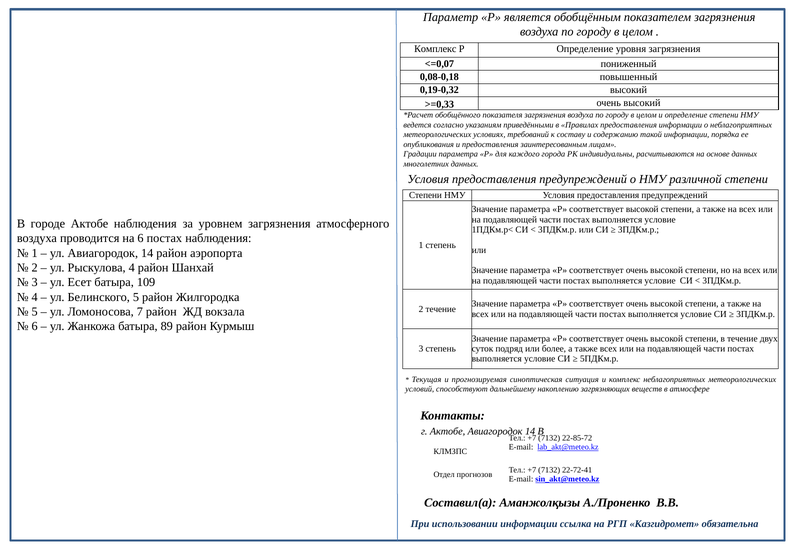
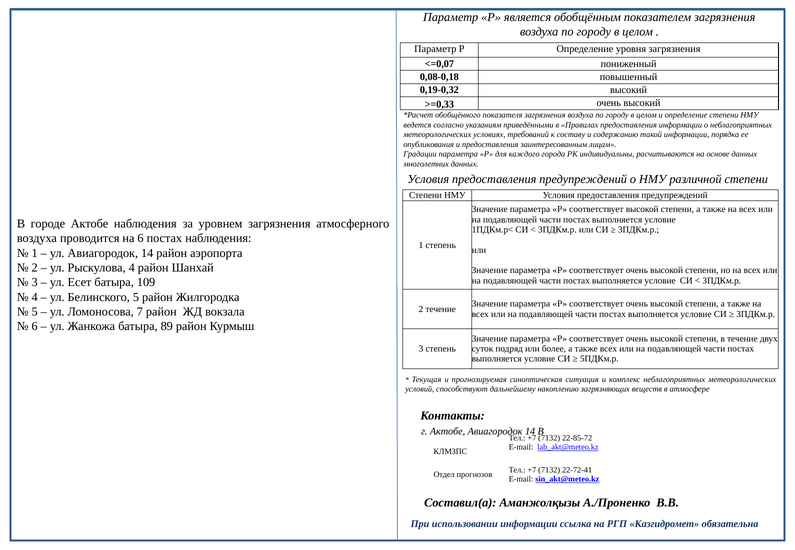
Комплекс at (435, 49): Комплекс -> Параметр
